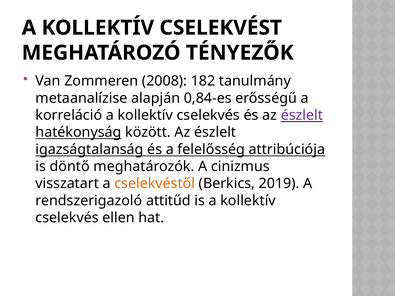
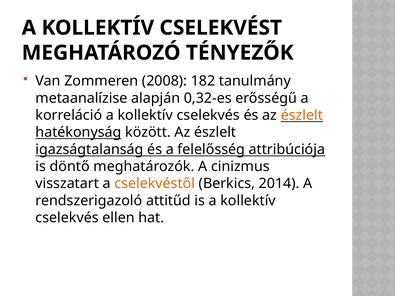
0,84-es: 0,84-es -> 0,32-es
észlelt at (302, 115) colour: purple -> orange
2019: 2019 -> 2014
